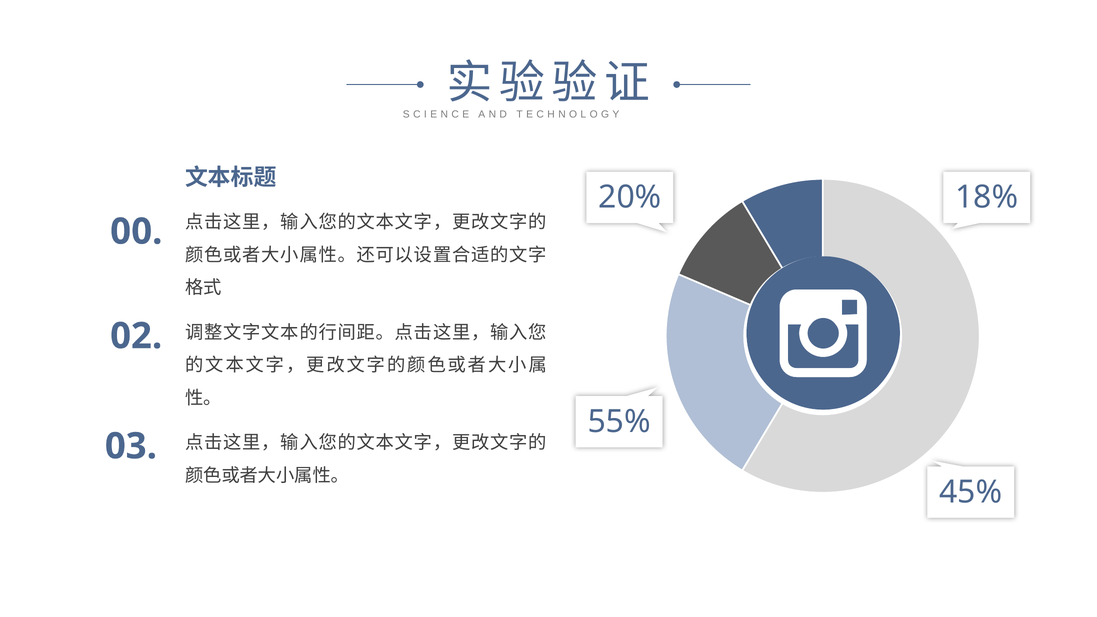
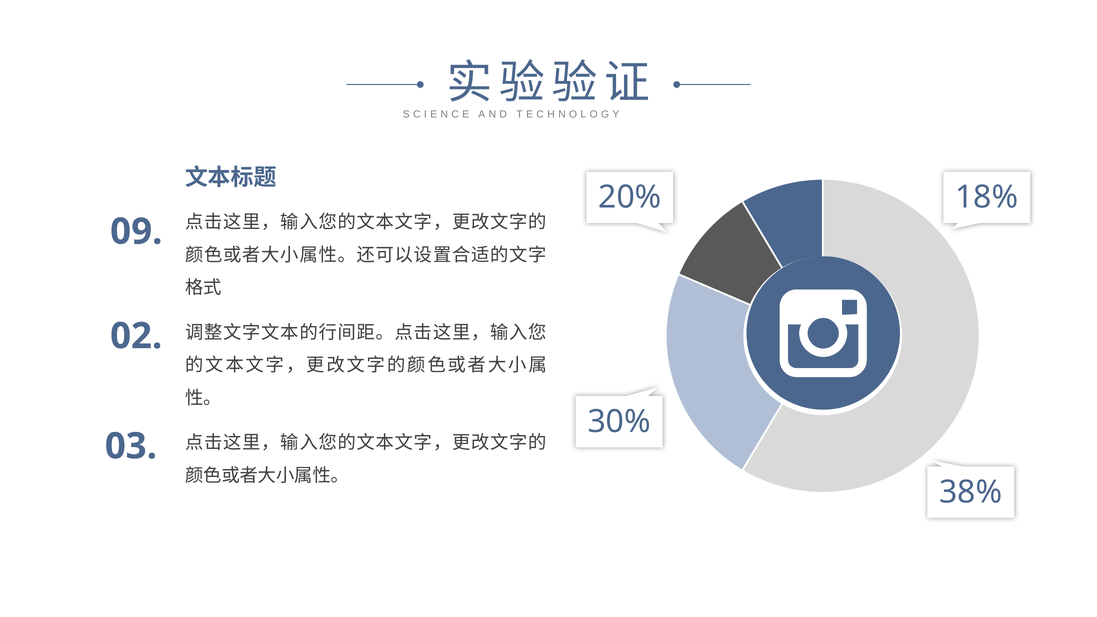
0 0: 0 -> 9
55%: 55% -> 30%
45%: 45% -> 38%
